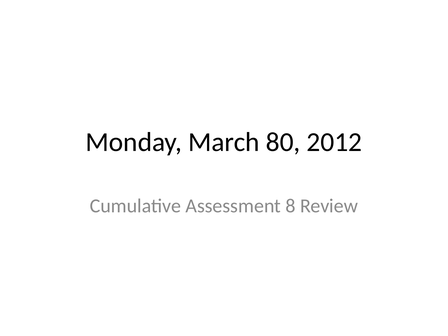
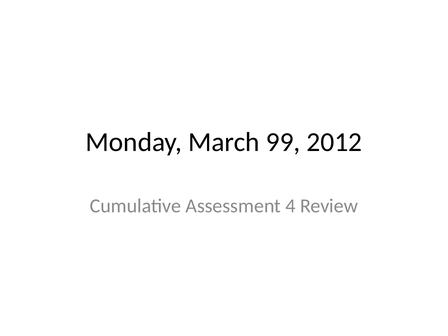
80: 80 -> 99
8: 8 -> 4
